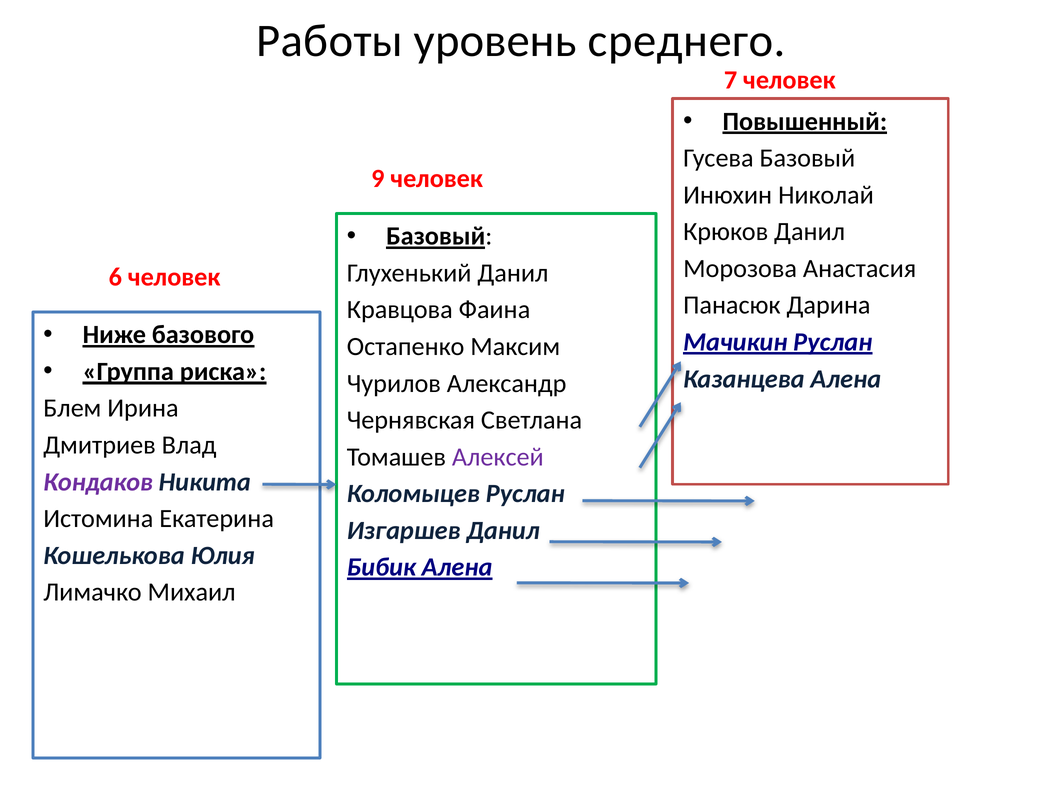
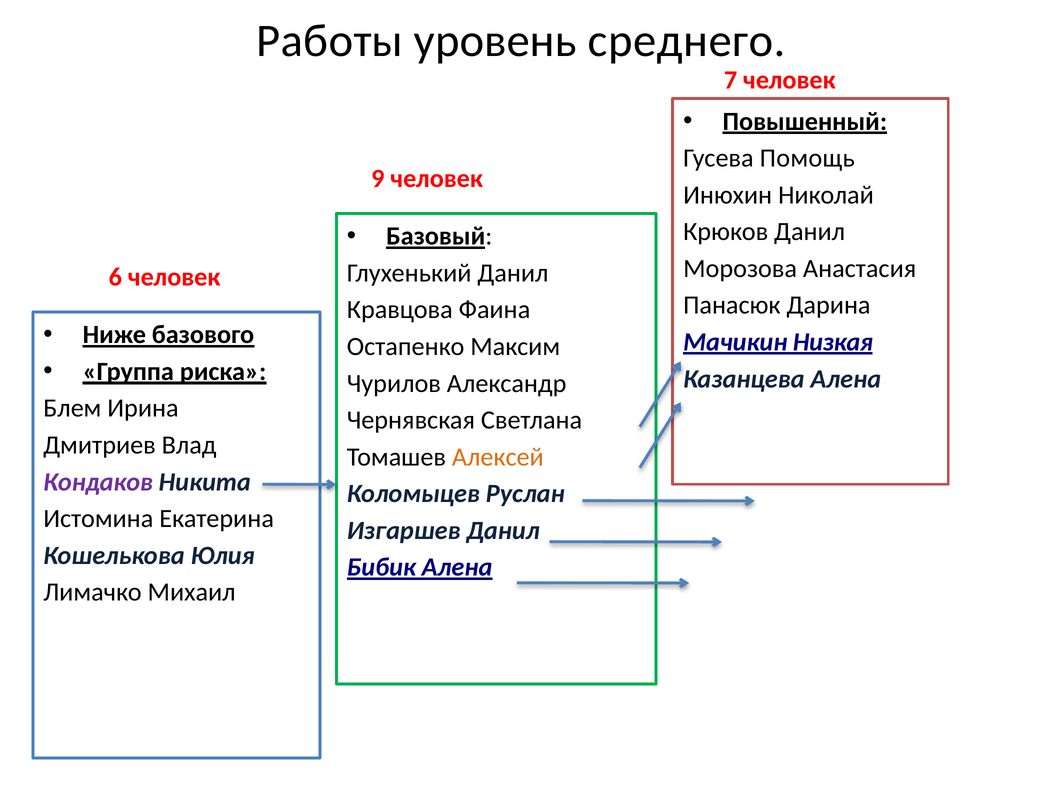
Гусева Базовый: Базовый -> Помощь
Мачикин Руслан: Руслан -> Низкая
Алексей colour: purple -> orange
